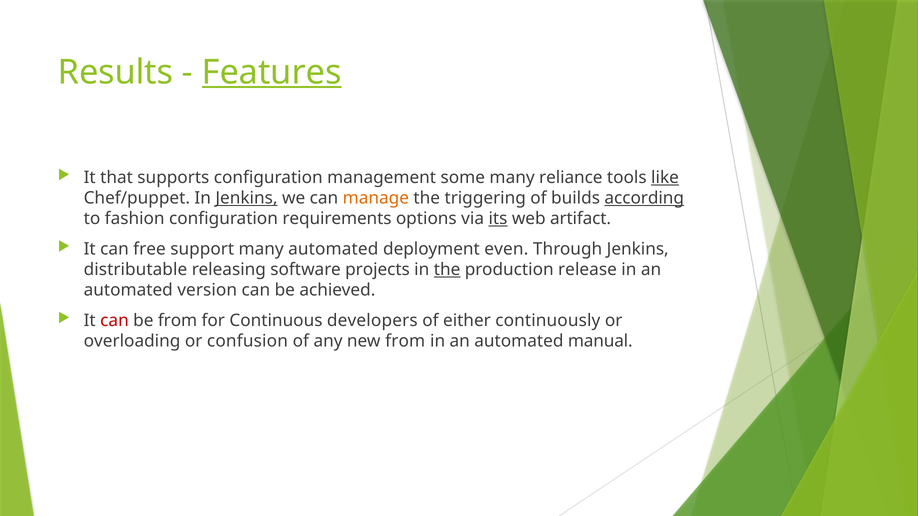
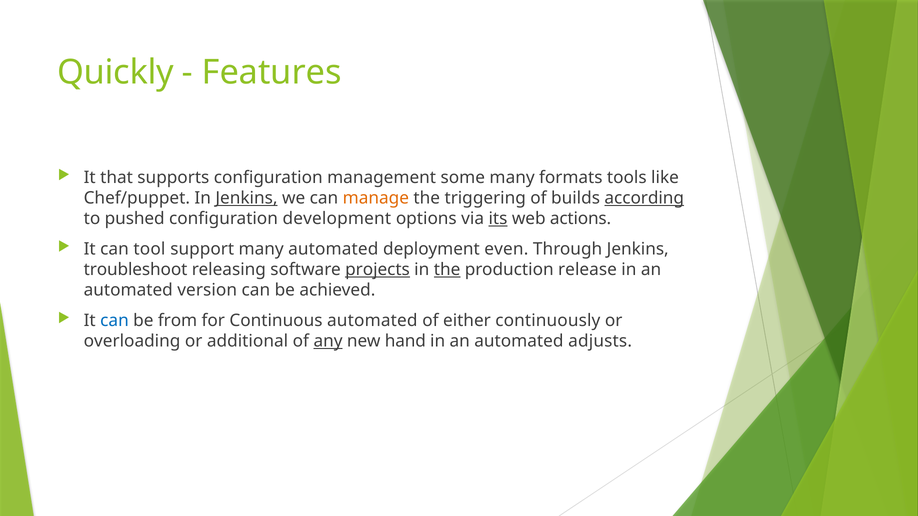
Results: Results -> Quickly
Features underline: present -> none
reliance: reliance -> formats
like underline: present -> none
fashion: fashion -> pushed
requirements: requirements -> development
artifact: artifact -> actions
free: free -> tool
distributable: distributable -> troubleshoot
projects underline: none -> present
can at (114, 321) colour: red -> blue
Continuous developers: developers -> automated
confusion: confusion -> additional
any underline: none -> present
new from: from -> hand
manual: manual -> adjusts
